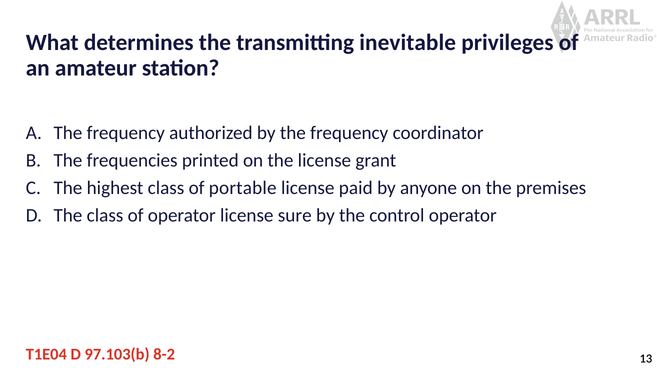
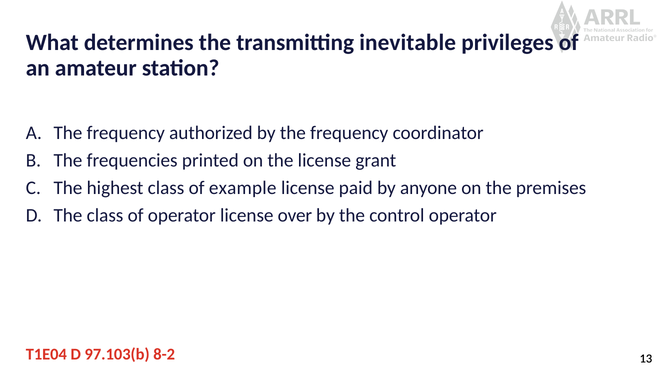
portable: portable -> example
sure: sure -> over
